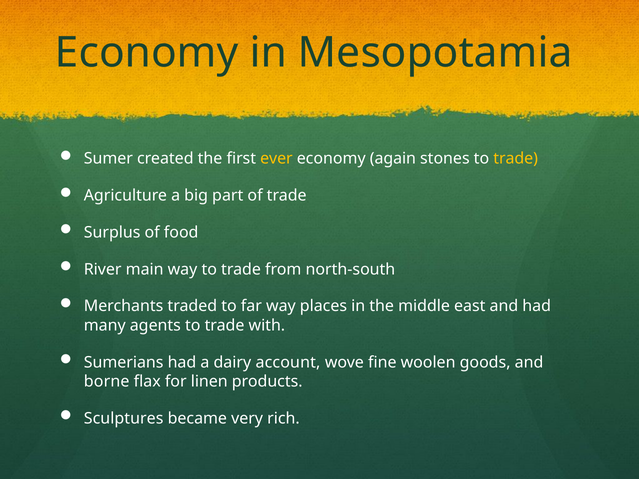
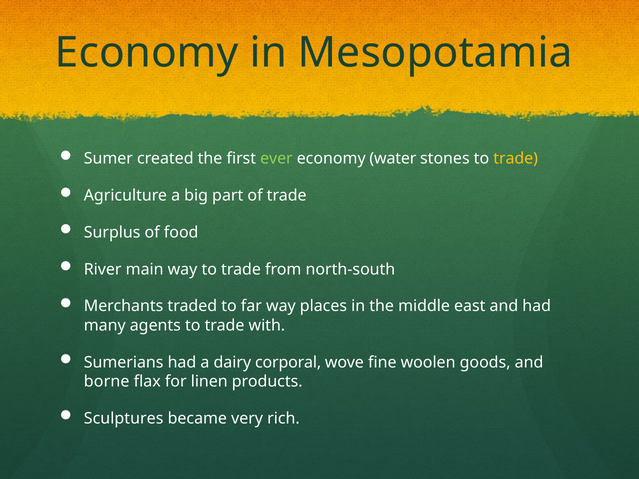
ever colour: yellow -> light green
again: again -> water
account: account -> corporal
